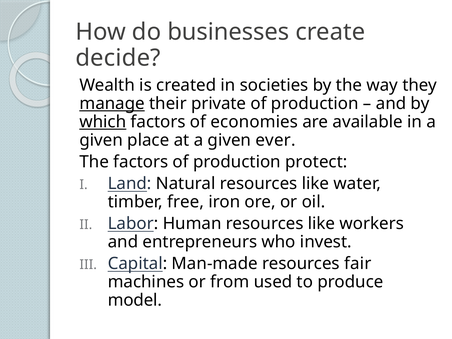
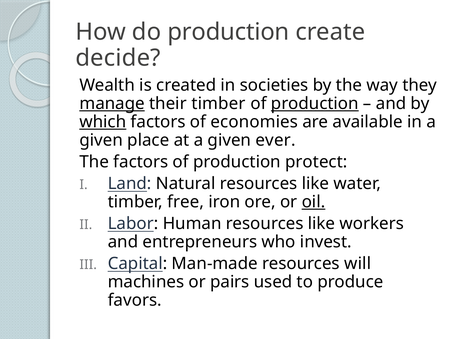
do businesses: businesses -> production
their private: private -> timber
production at (315, 103) underline: none -> present
oil underline: none -> present
fair: fair -> will
from: from -> pairs
model: model -> favors
